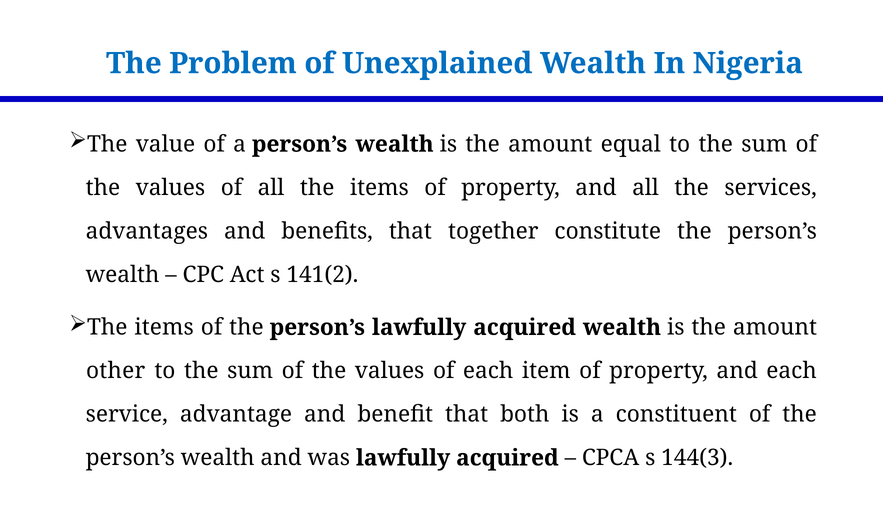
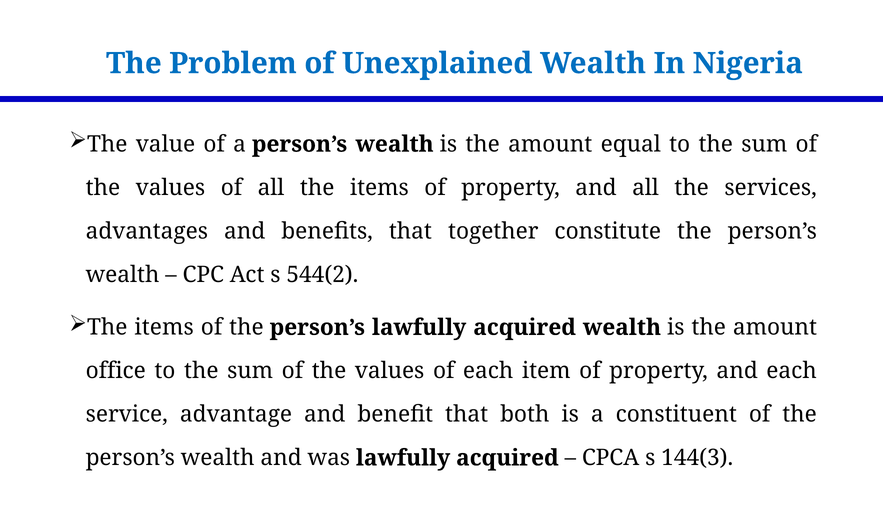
141(2: 141(2 -> 544(2
other: other -> office
